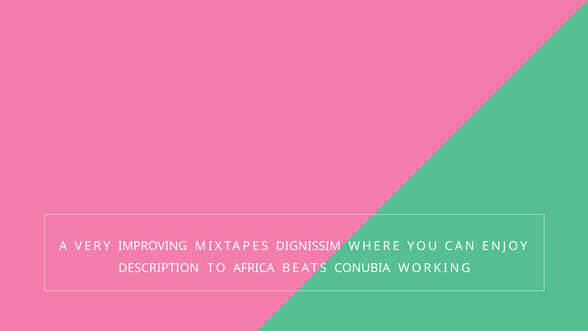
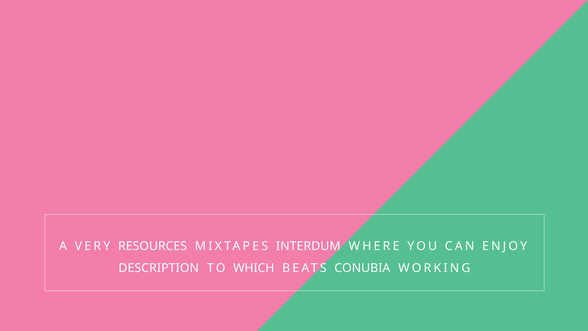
IMPROVING: IMPROVING -> RESOURCES
DIGNISSIM: DIGNISSIM -> INTERDUM
AFRICA: AFRICA -> WHICH
